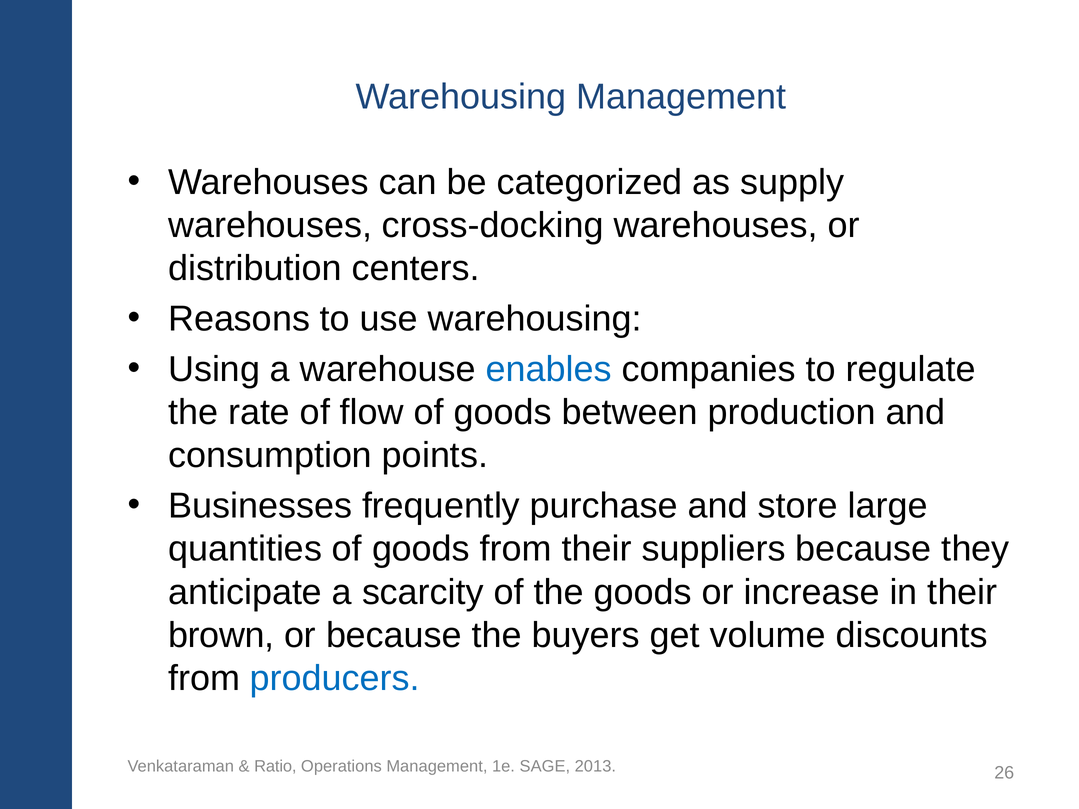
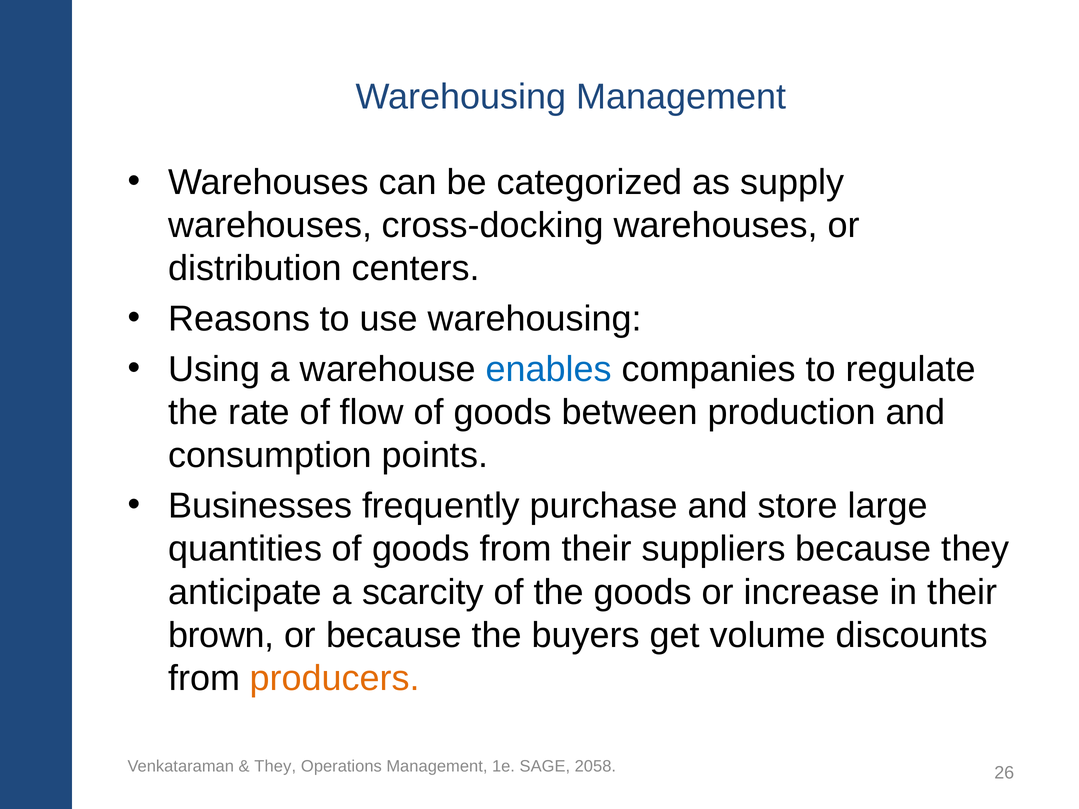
producers colour: blue -> orange
Ratio at (275, 766): Ratio -> They
2013: 2013 -> 2058
